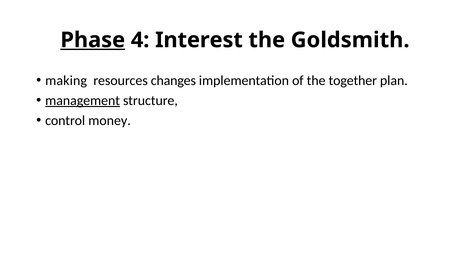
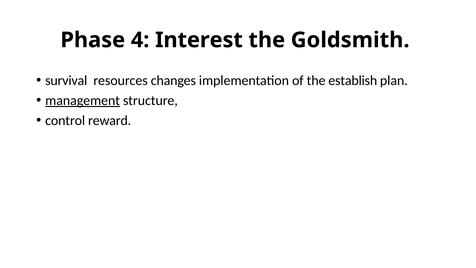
Phase underline: present -> none
making: making -> survival
together: together -> establish
money: money -> reward
